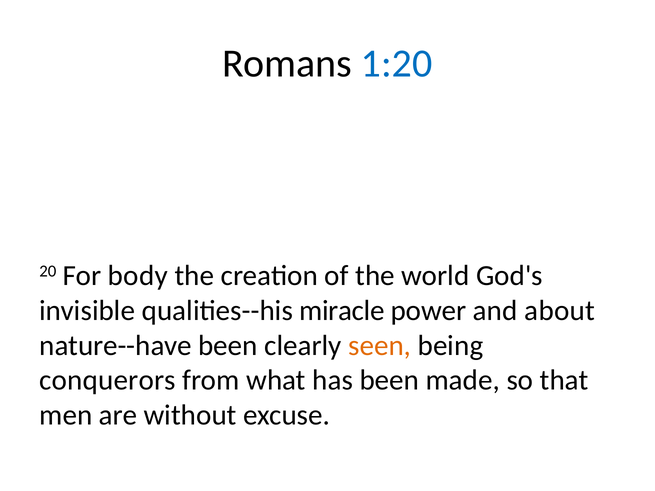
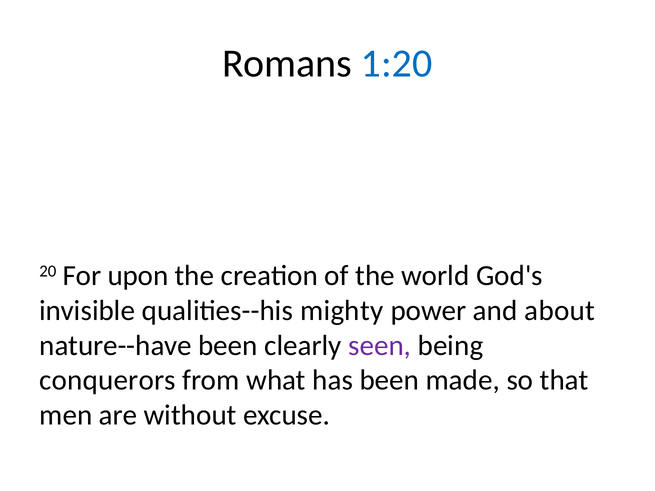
body: body -> upon
miracle: miracle -> mighty
seen colour: orange -> purple
